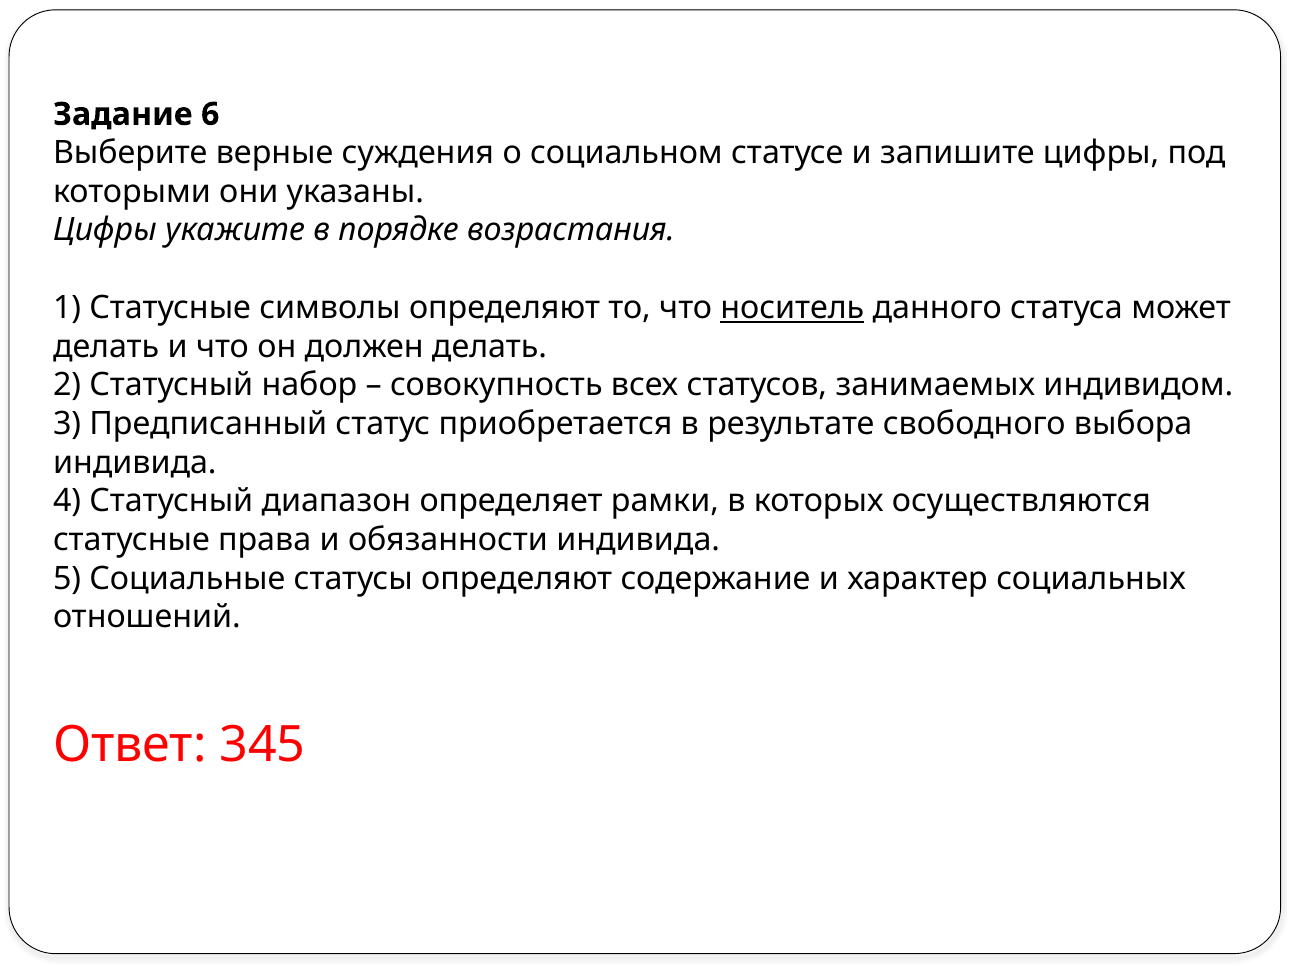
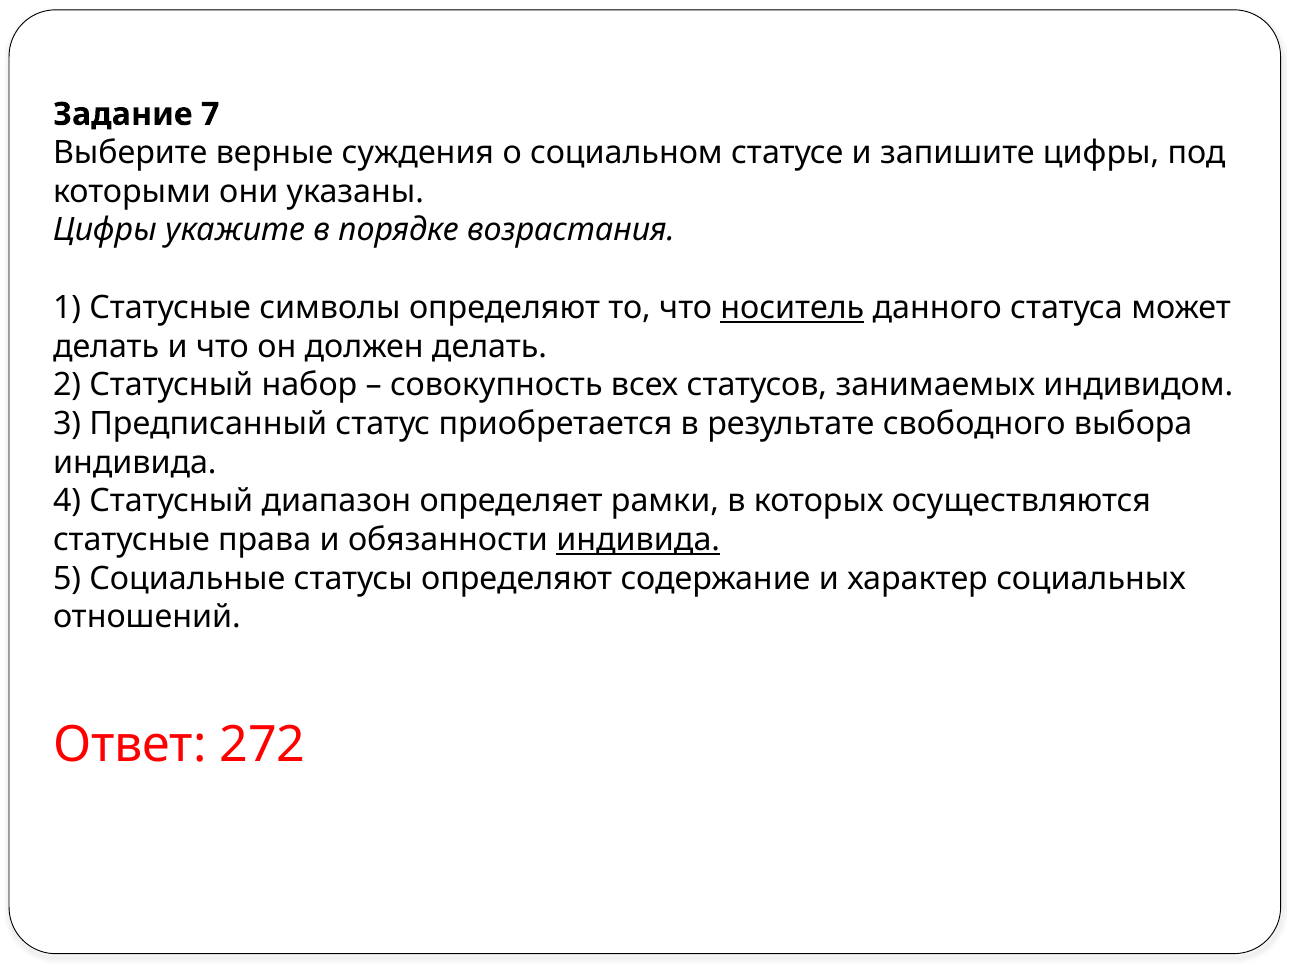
6: 6 -> 7
индивида at (638, 540) underline: none -> present
345: 345 -> 272
